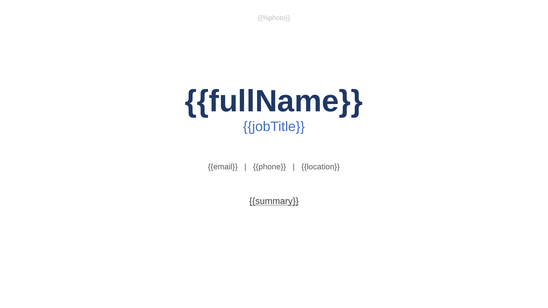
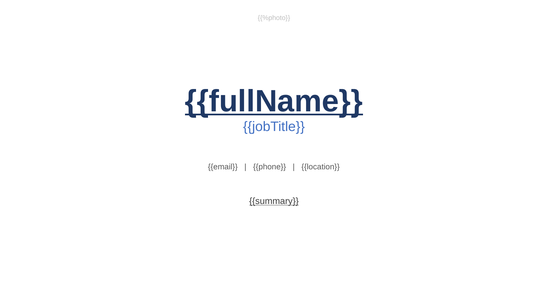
fullName underline: none -> present
